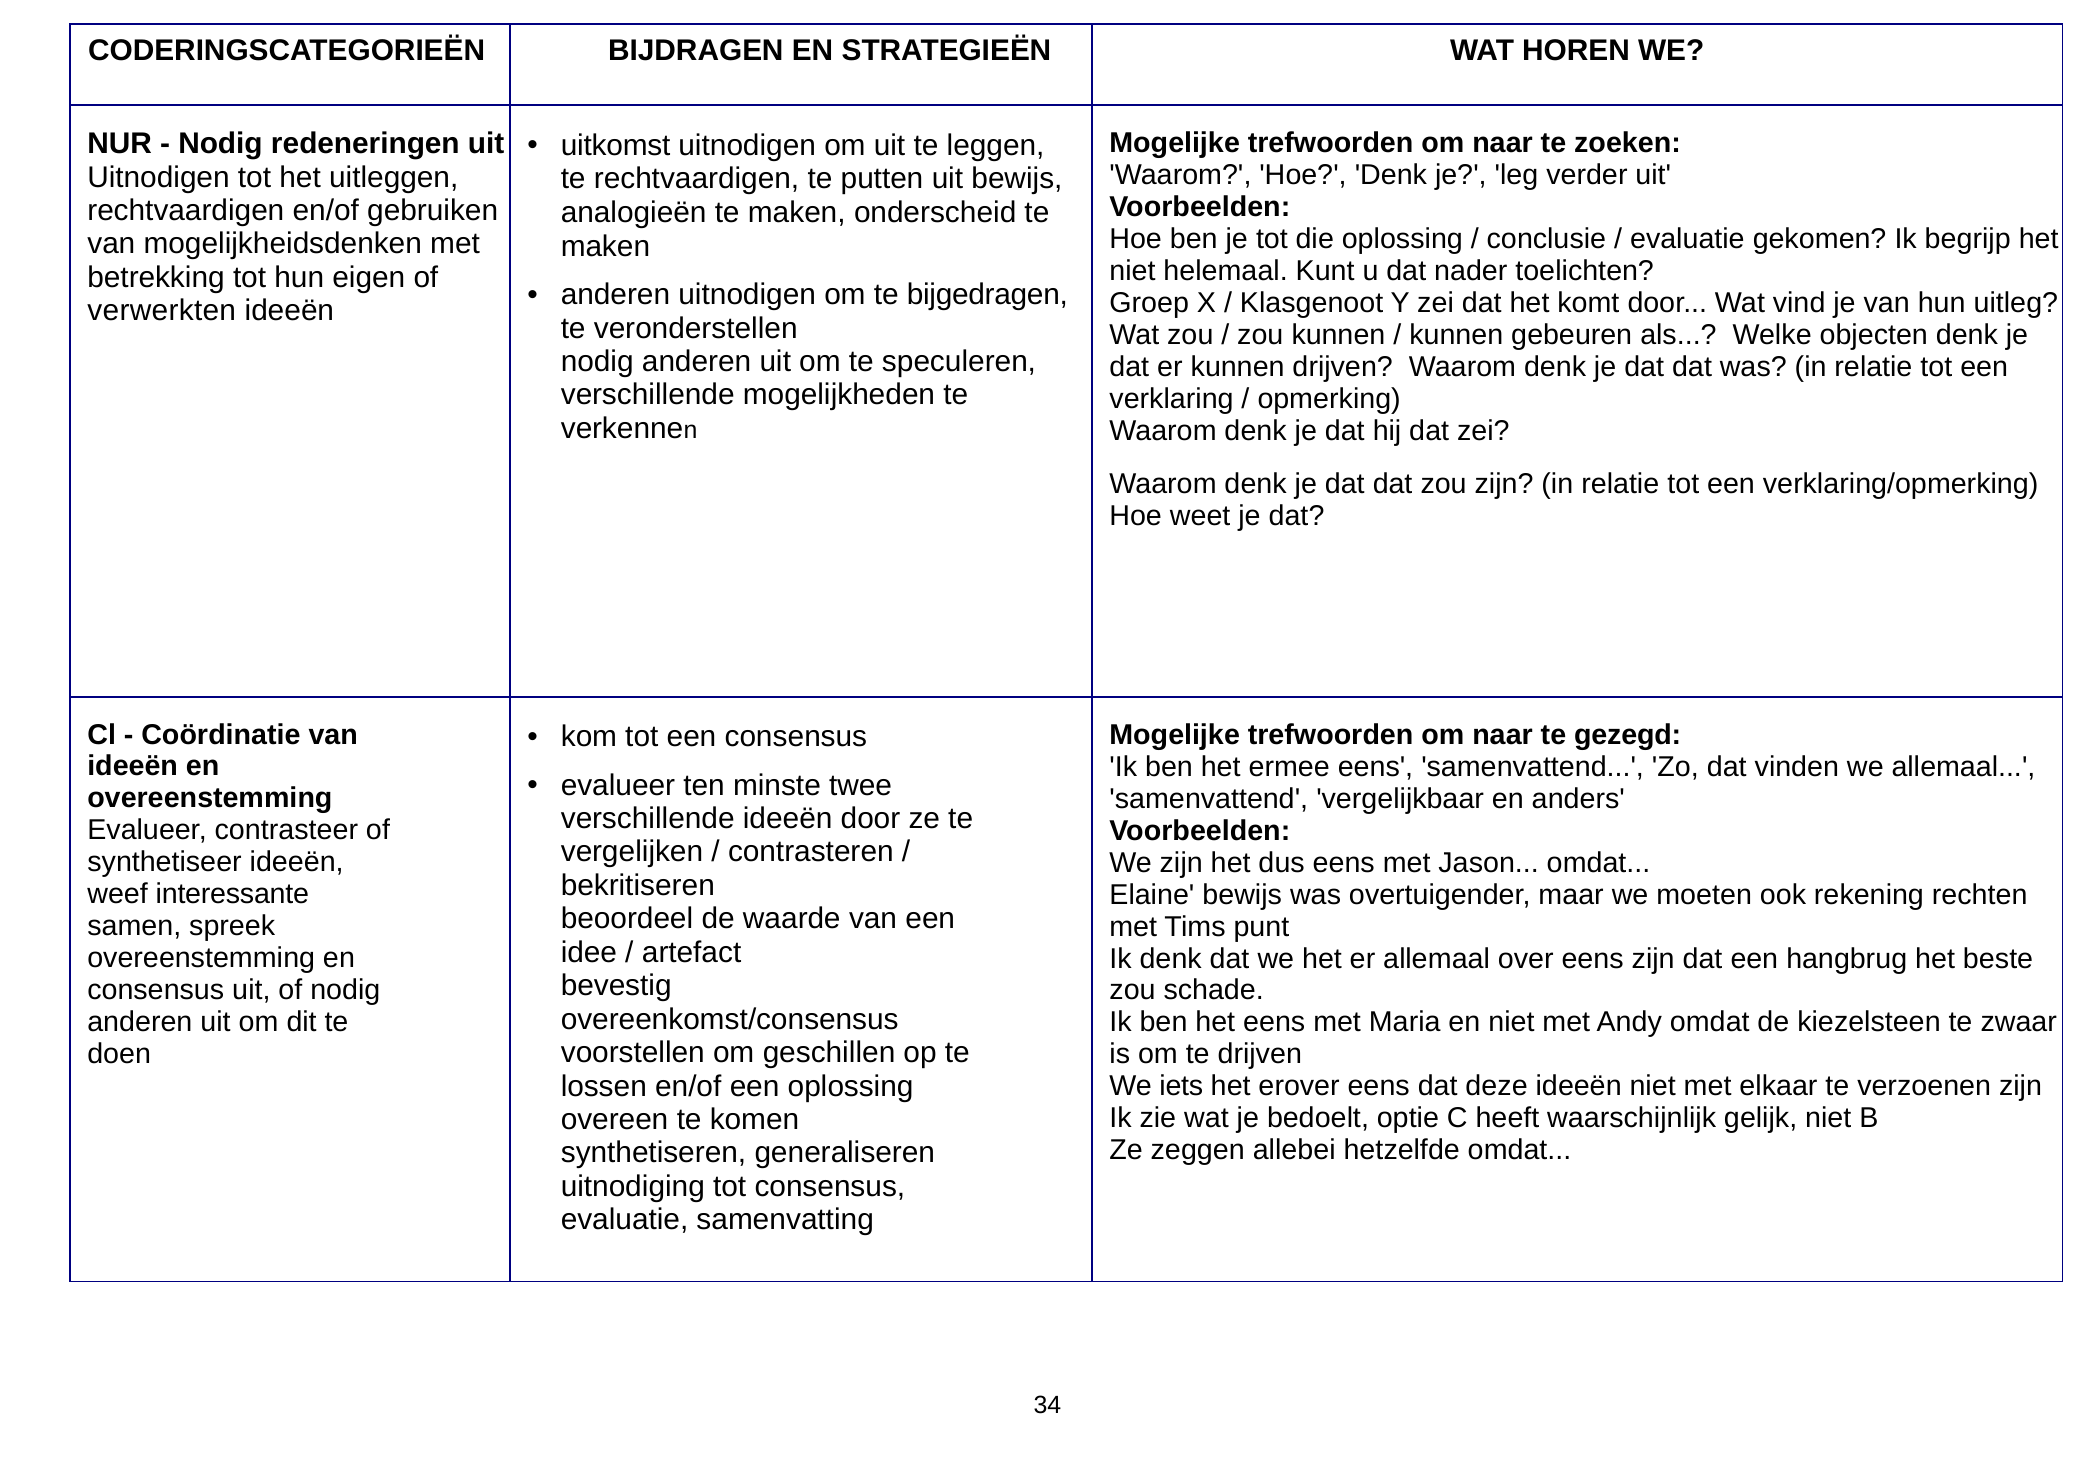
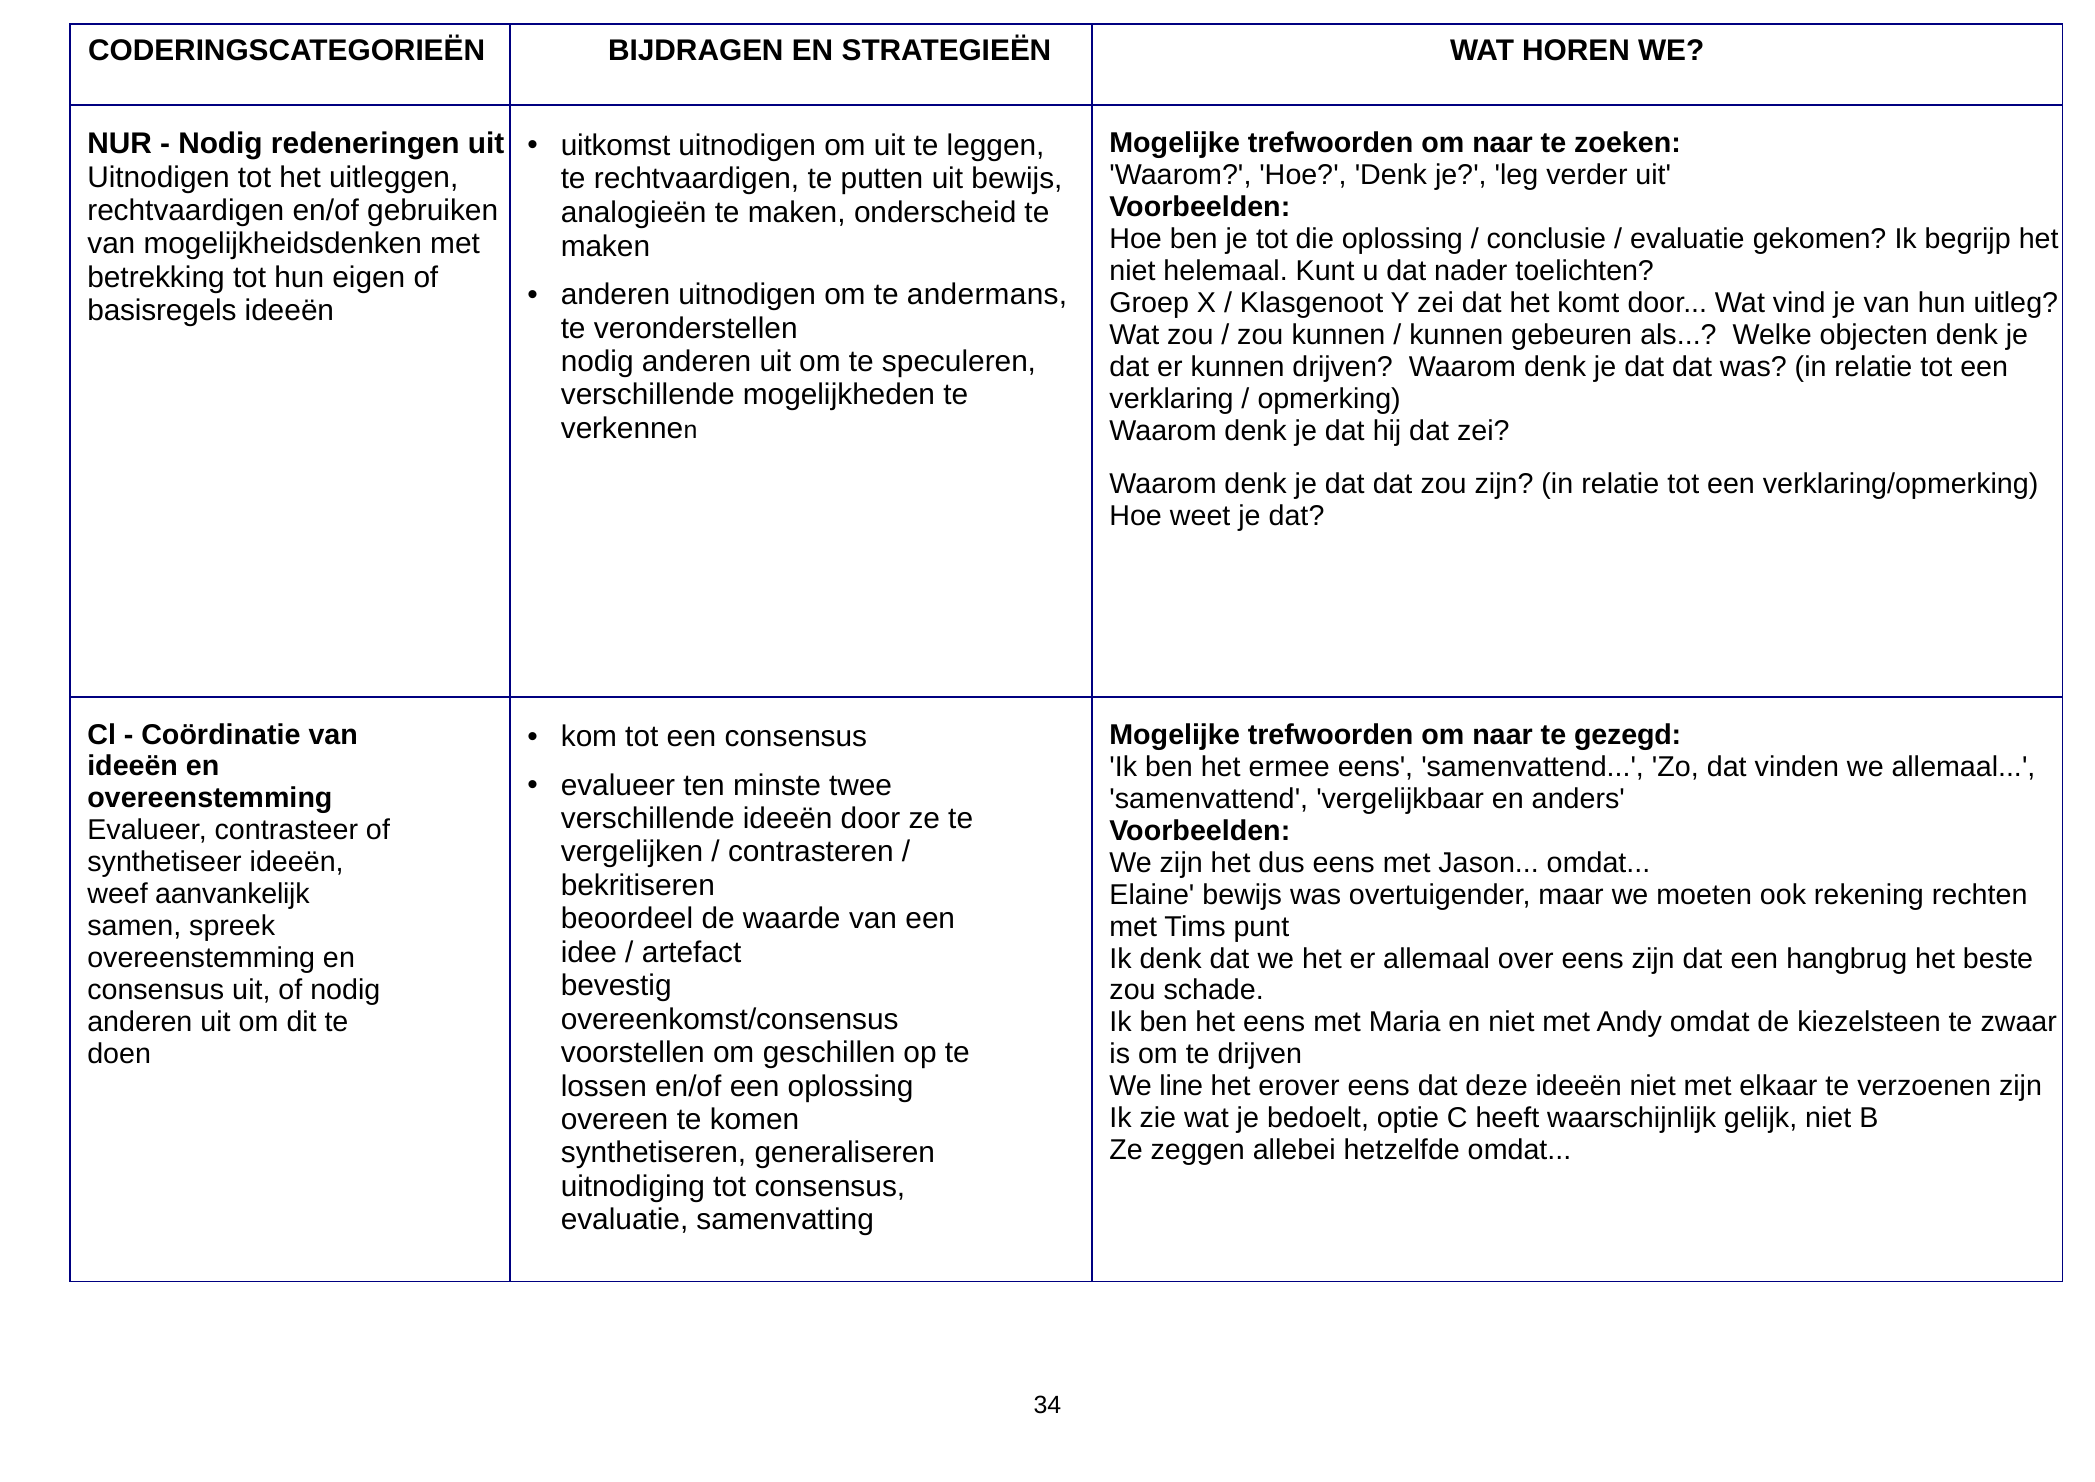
bijgedragen: bijgedragen -> andermans
verwerkten: verwerkten -> basisregels
interessante: interessante -> aanvankelijk
iets: iets -> line
